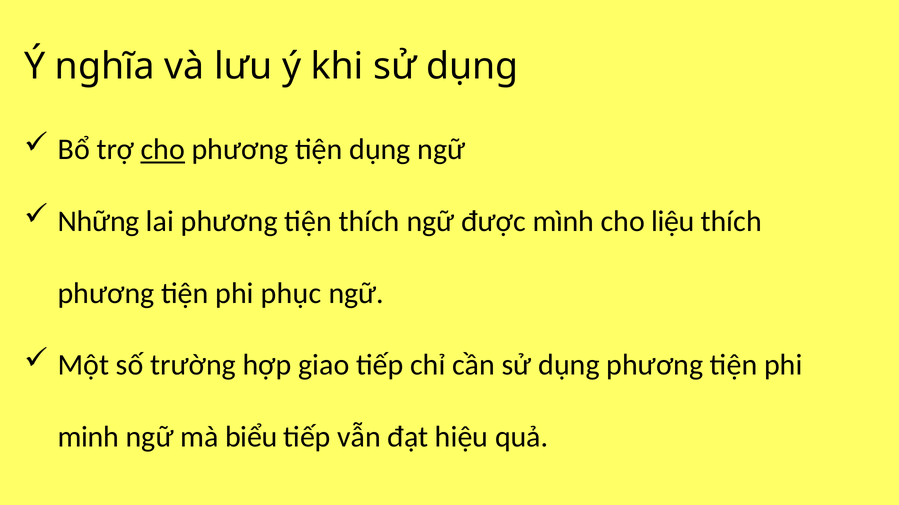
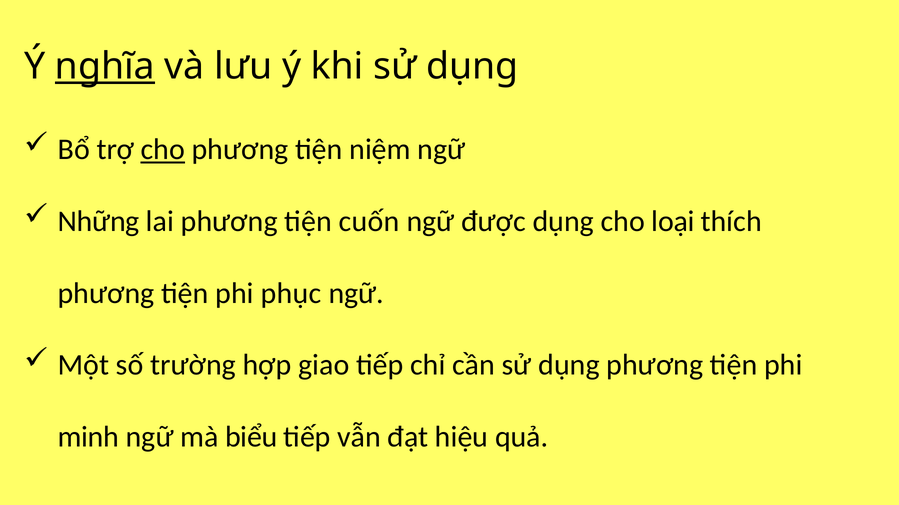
nghĩa underline: none -> present
tiện dụng: dụng -> niệm
tiện thích: thích -> cuốn
được mình: mình -> dụng
liệu: liệu -> loại
